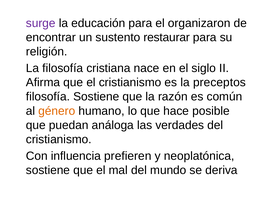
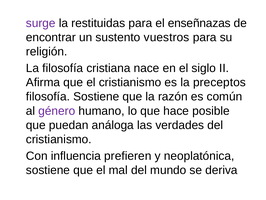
educación: educación -> restituidas
organizaron: organizaron -> enseñnazas
restaurar: restaurar -> vuestros
género colour: orange -> purple
